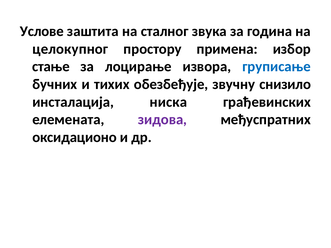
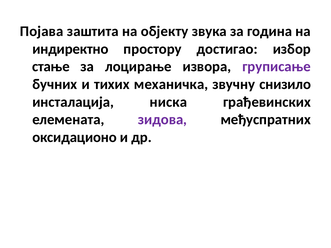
Услове: Услове -> Појава
сталног: сталног -> објекту
целокупног: целокупног -> индиректно
примена: примена -> достигао
груписање colour: blue -> purple
обезбеђује: обезбеђује -> механичка
